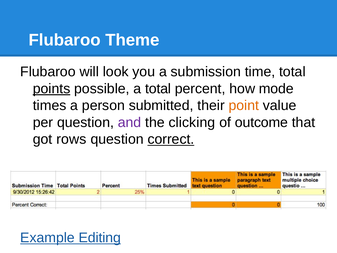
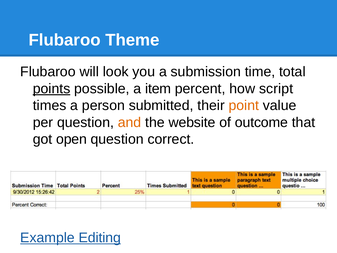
a total: total -> item
mode: mode -> script
and colour: purple -> orange
clicking: clicking -> website
rows: rows -> open
correct underline: present -> none
